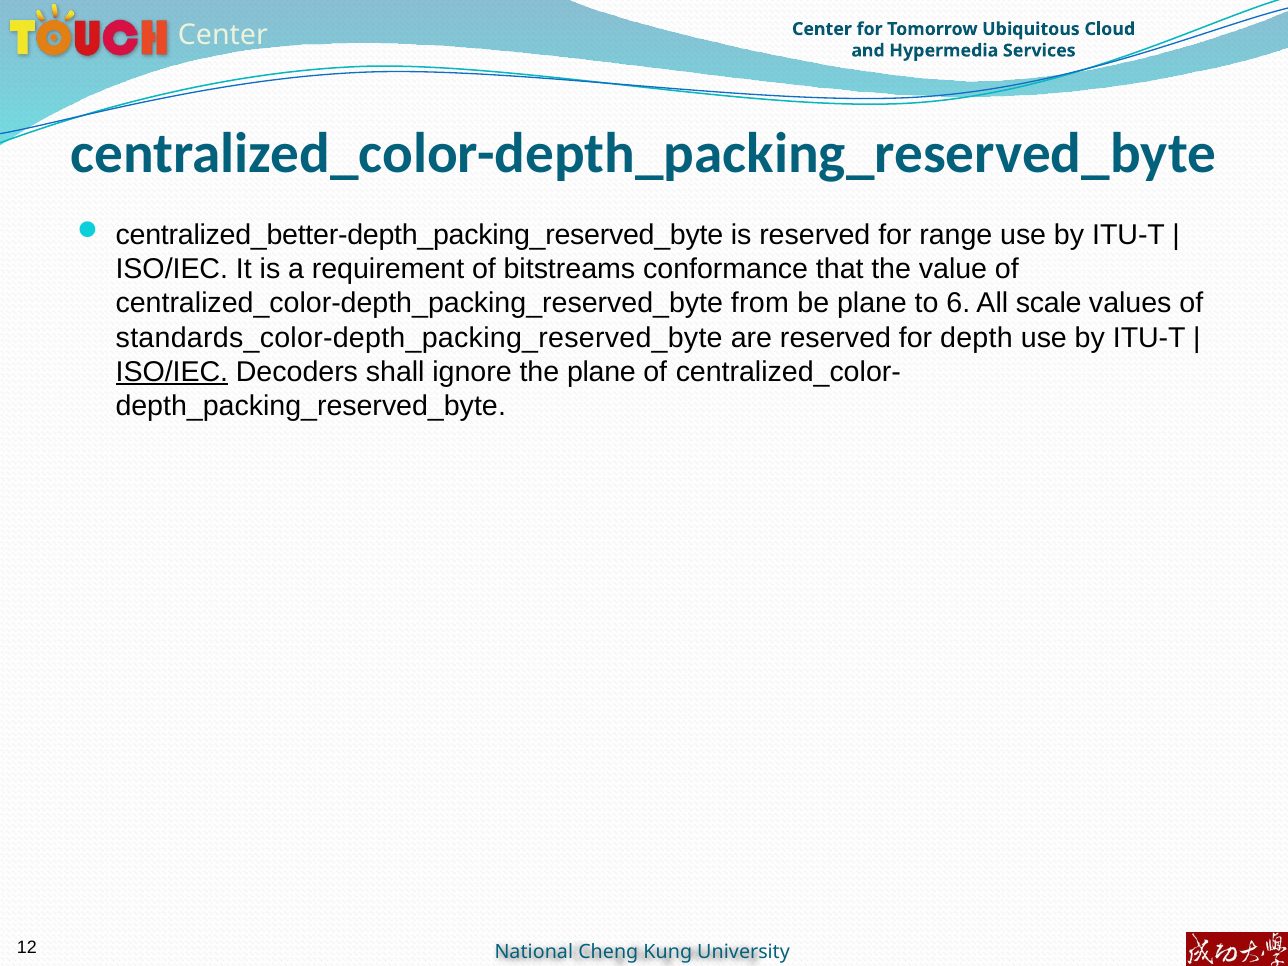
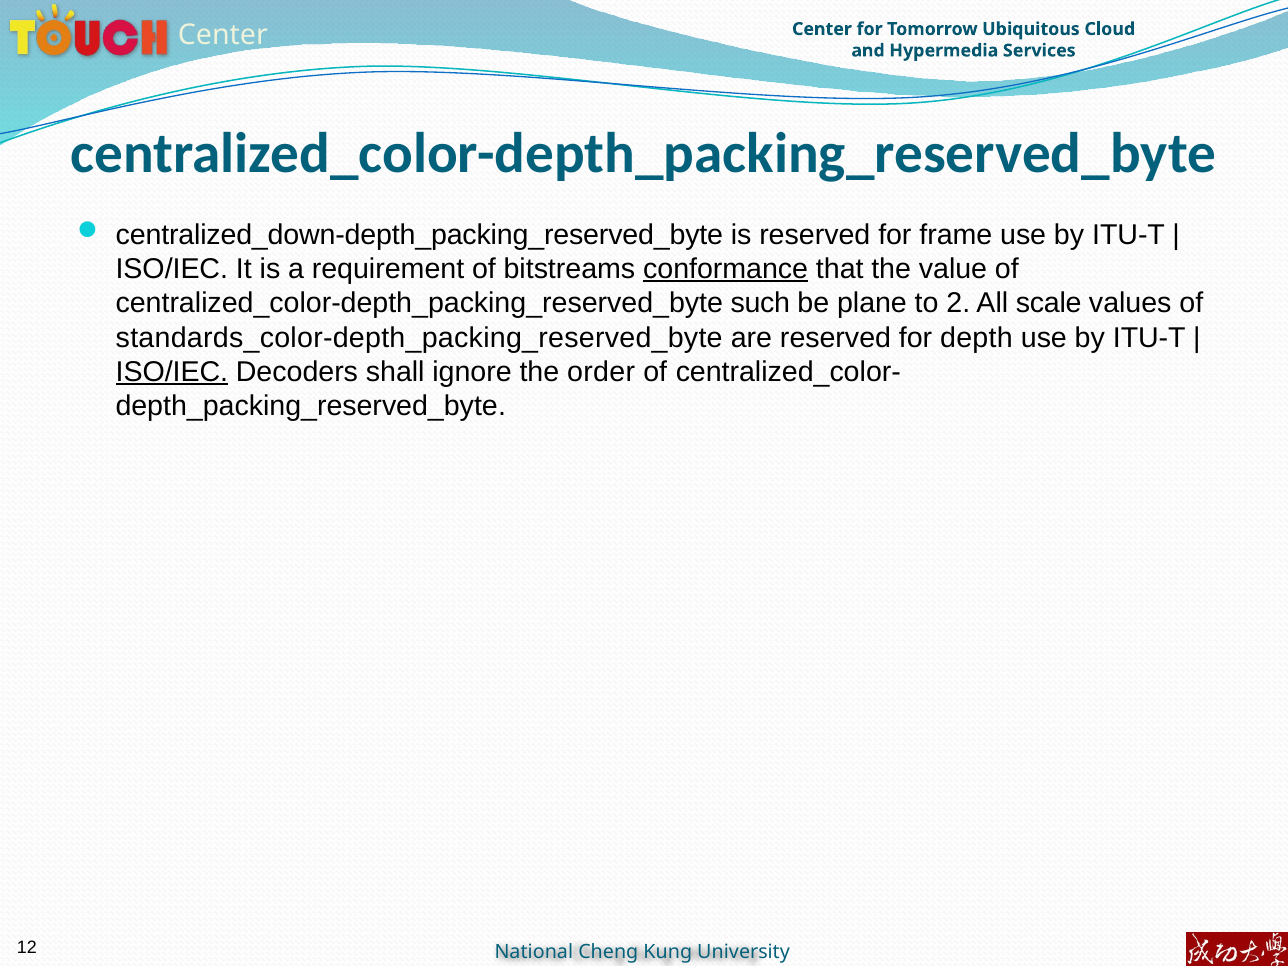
centralized_better-depth_packing_reserved_byte: centralized_better-depth_packing_reserved_byte -> centralized_down-depth_packing_reserved_byte
range: range -> frame
conformance underline: none -> present
from: from -> such
6: 6 -> 2
the plane: plane -> order
